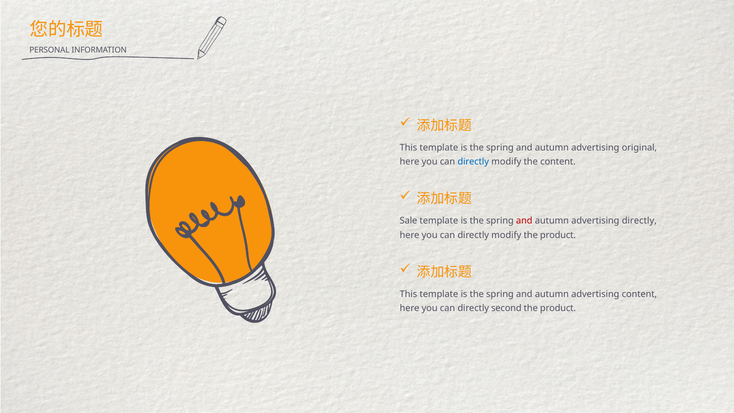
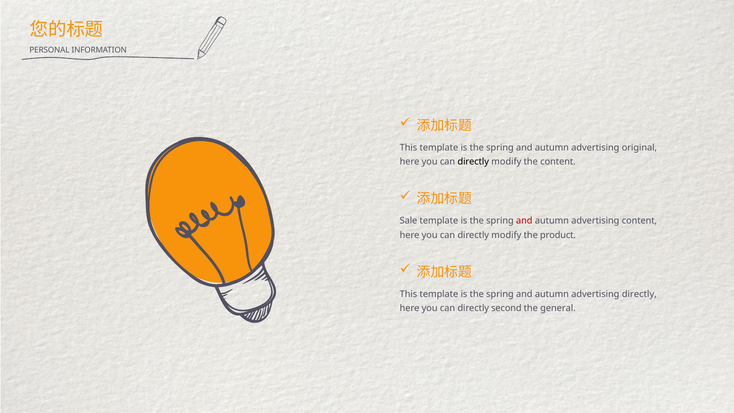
directly at (473, 162) colour: blue -> black
advertising directly: directly -> content
advertising content: content -> directly
product at (558, 308): product -> general
